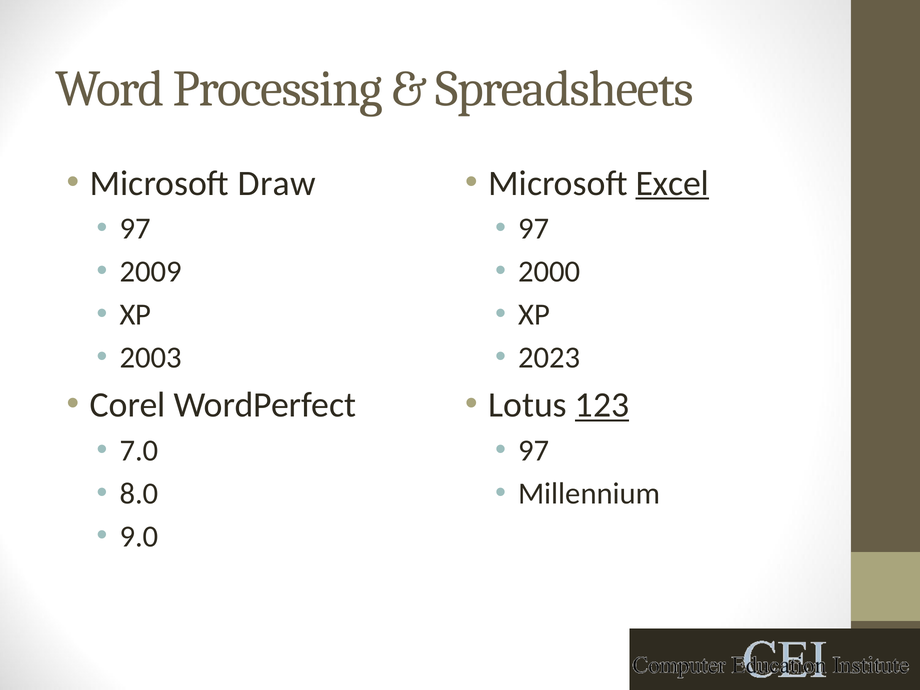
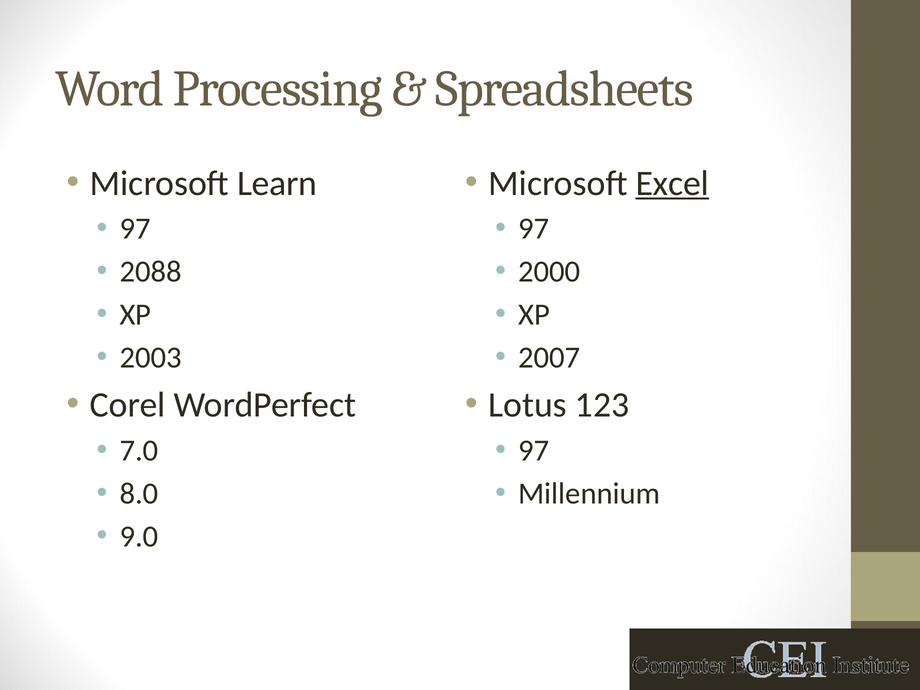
Draw: Draw -> Learn
2009: 2009 -> 2088
2023: 2023 -> 2007
123 underline: present -> none
